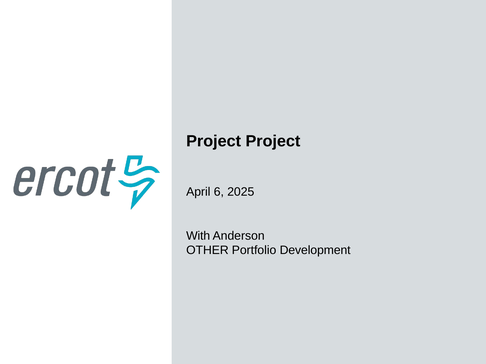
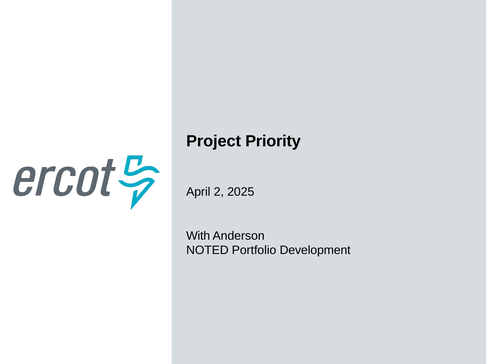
Project Project: Project -> Priority
6: 6 -> 2
OTHER: OTHER -> NOTED
